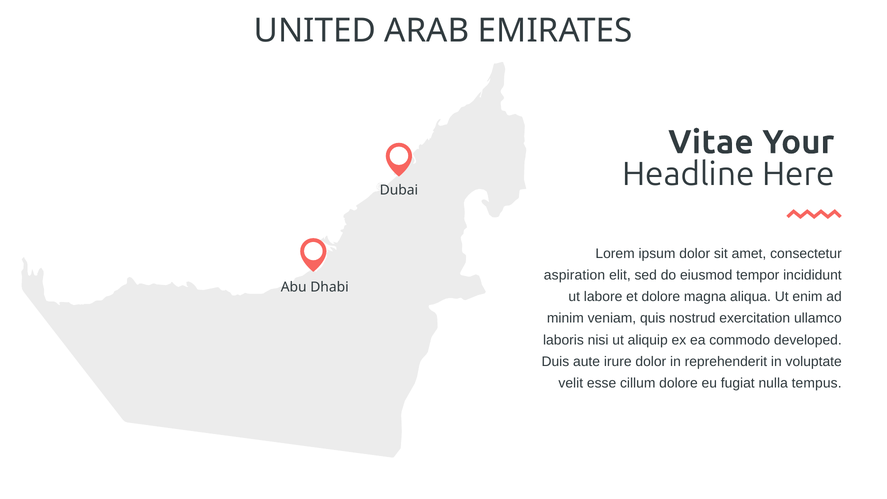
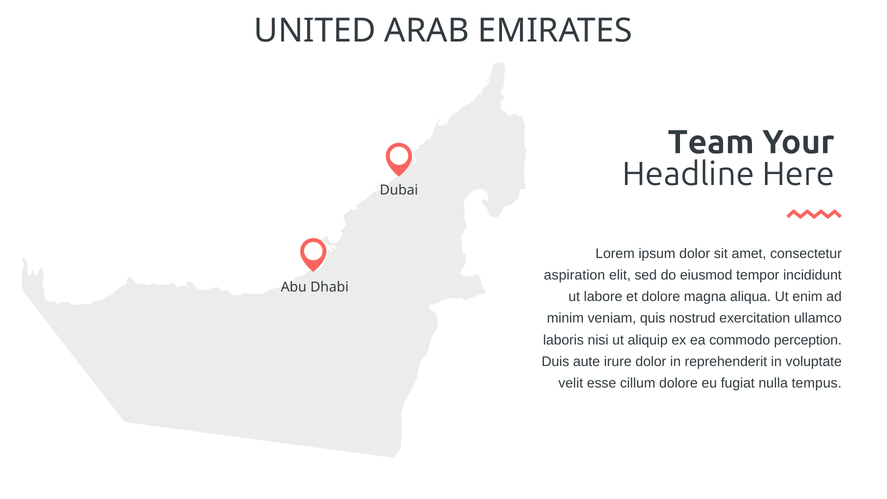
Vitae: Vitae -> Team
developed: developed -> perception
